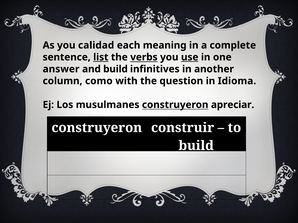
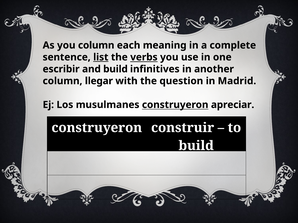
you calidad: calidad -> column
use underline: present -> none
answer: answer -> escribir
como: como -> llegar
Idioma: Idioma -> Madrid
